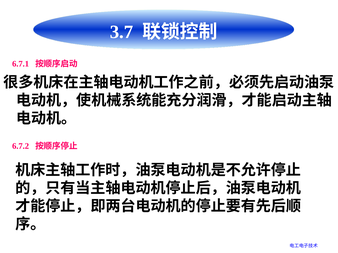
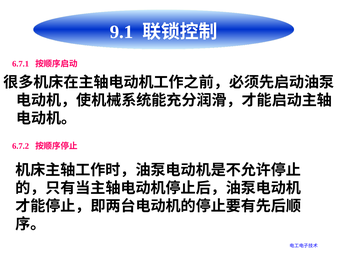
3.7: 3.7 -> 9.1
